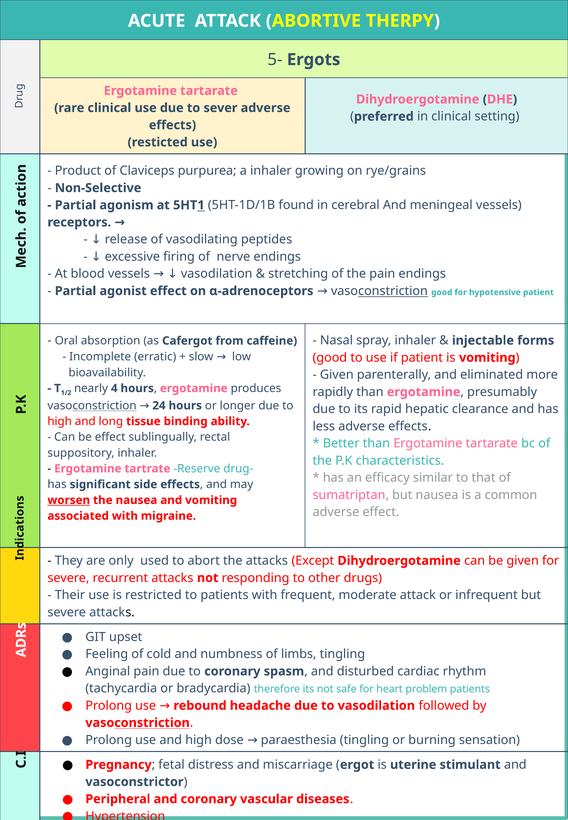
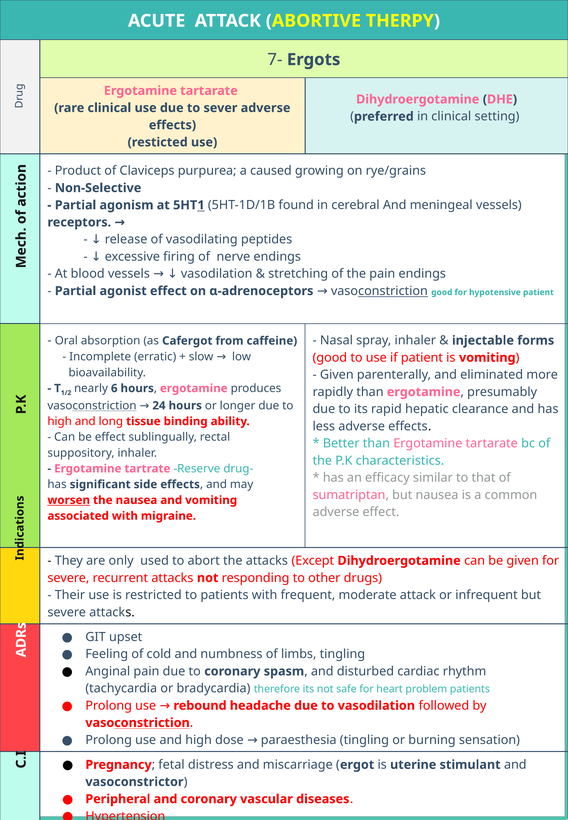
5-: 5- -> 7-
a inhaler: inhaler -> caused
nearly 4: 4 -> 6
